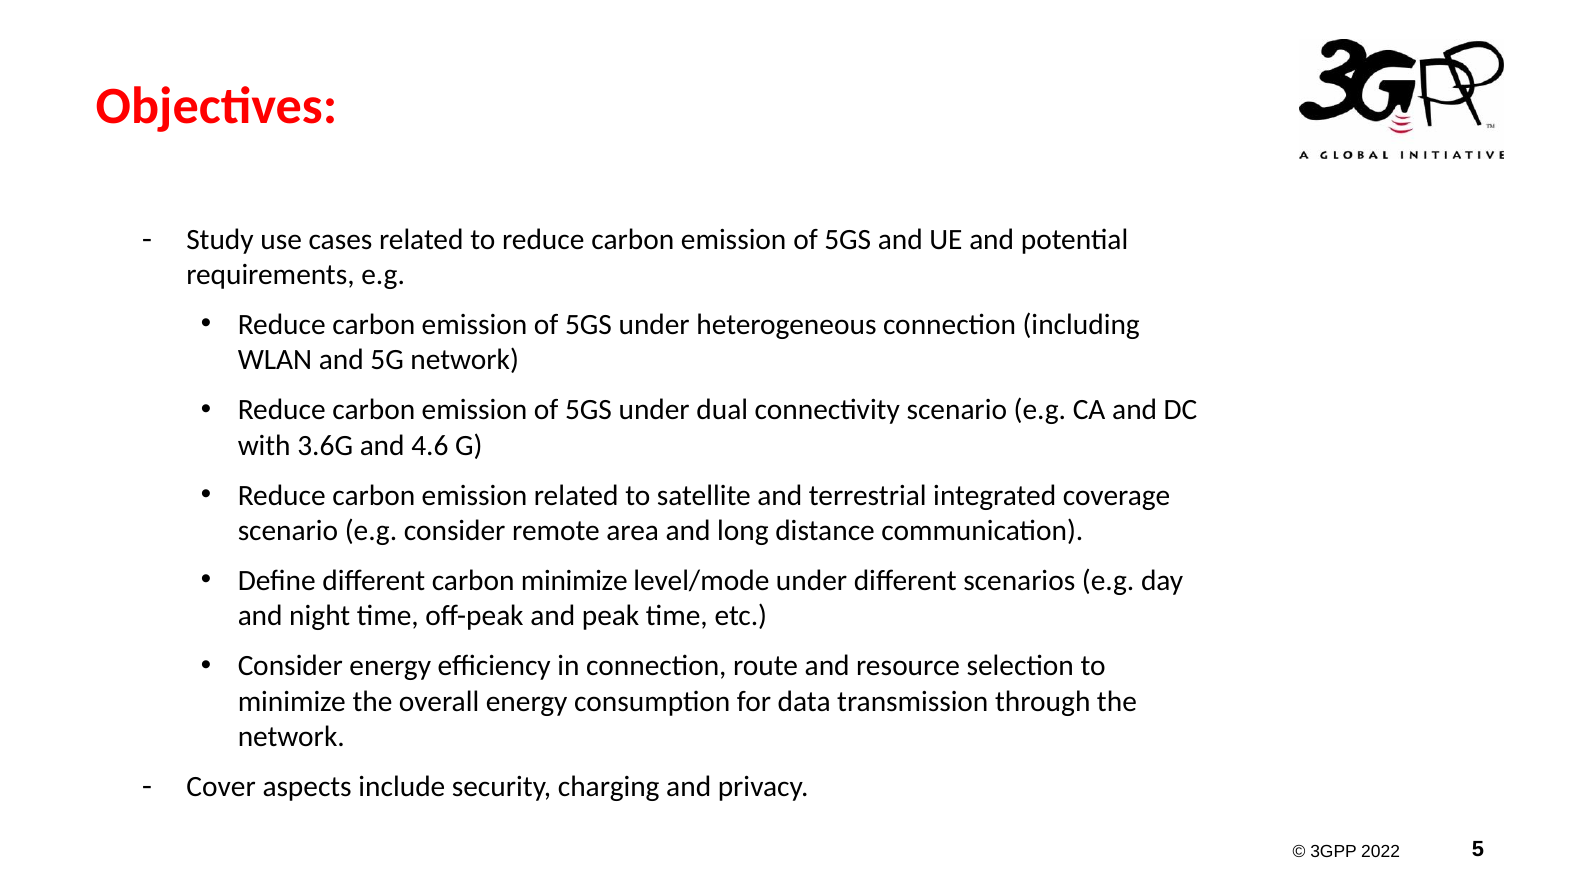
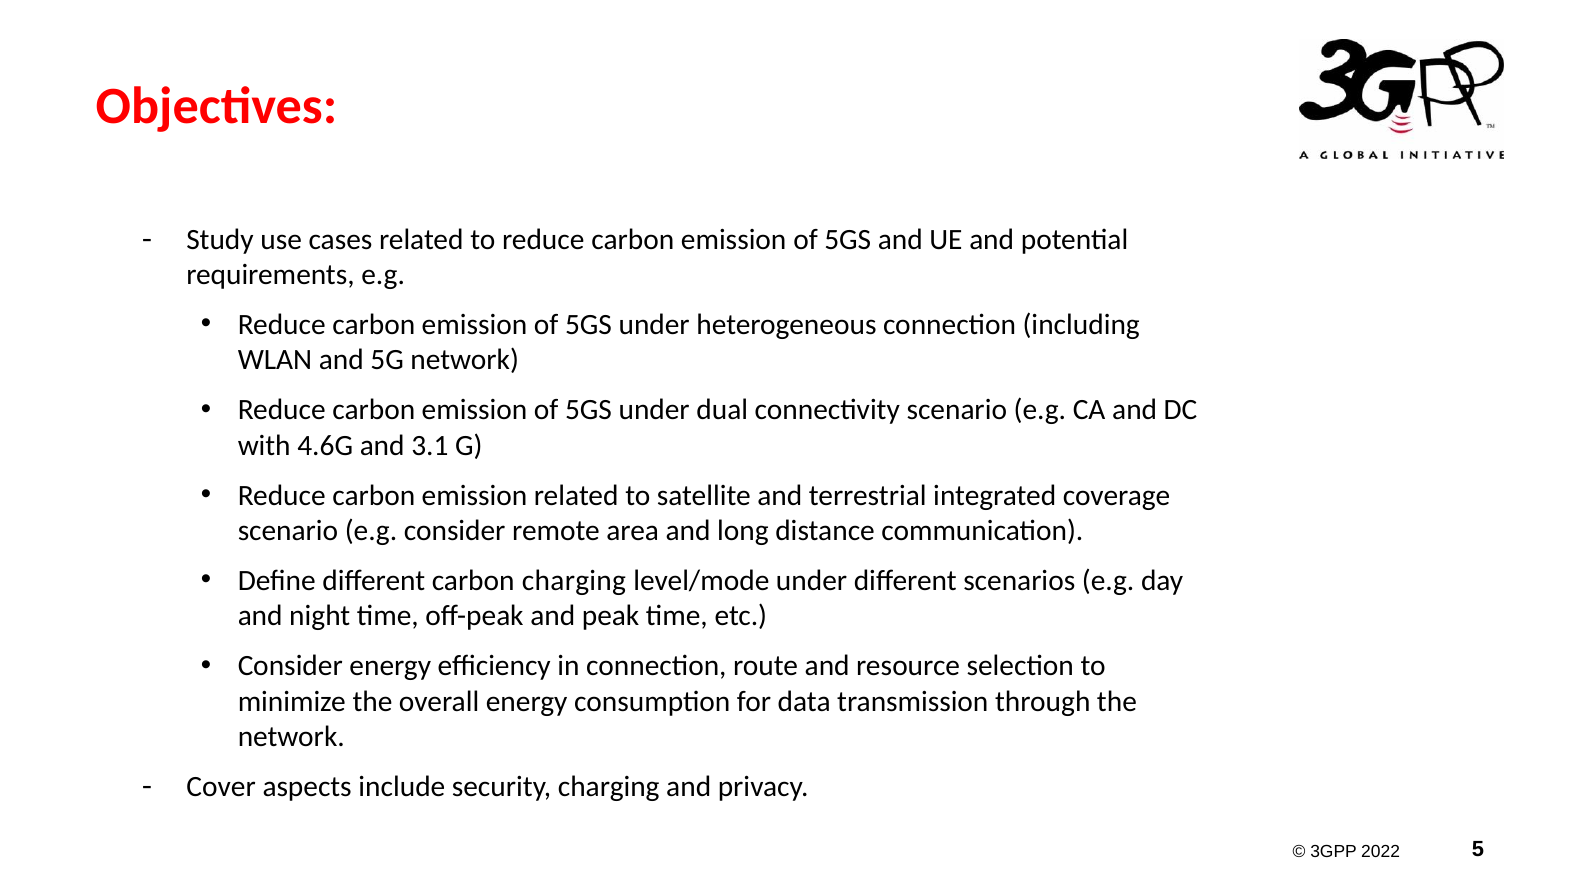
3.6G: 3.6G -> 4.6G
4.6: 4.6 -> 3.1
carbon minimize: minimize -> charging
